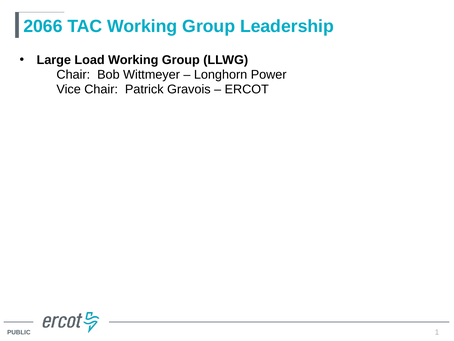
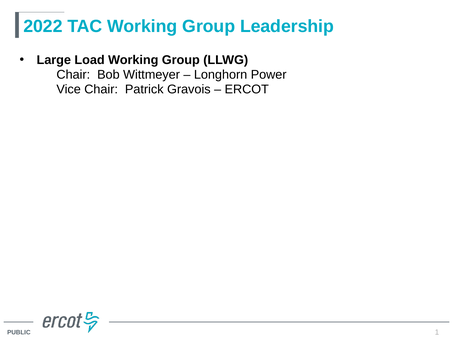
2066: 2066 -> 2022
